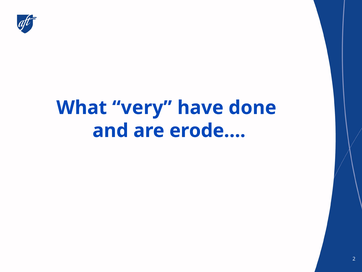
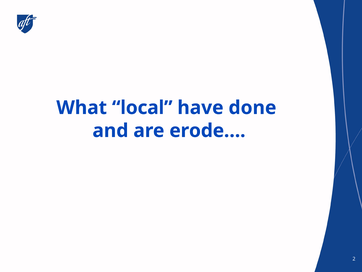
very: very -> local
